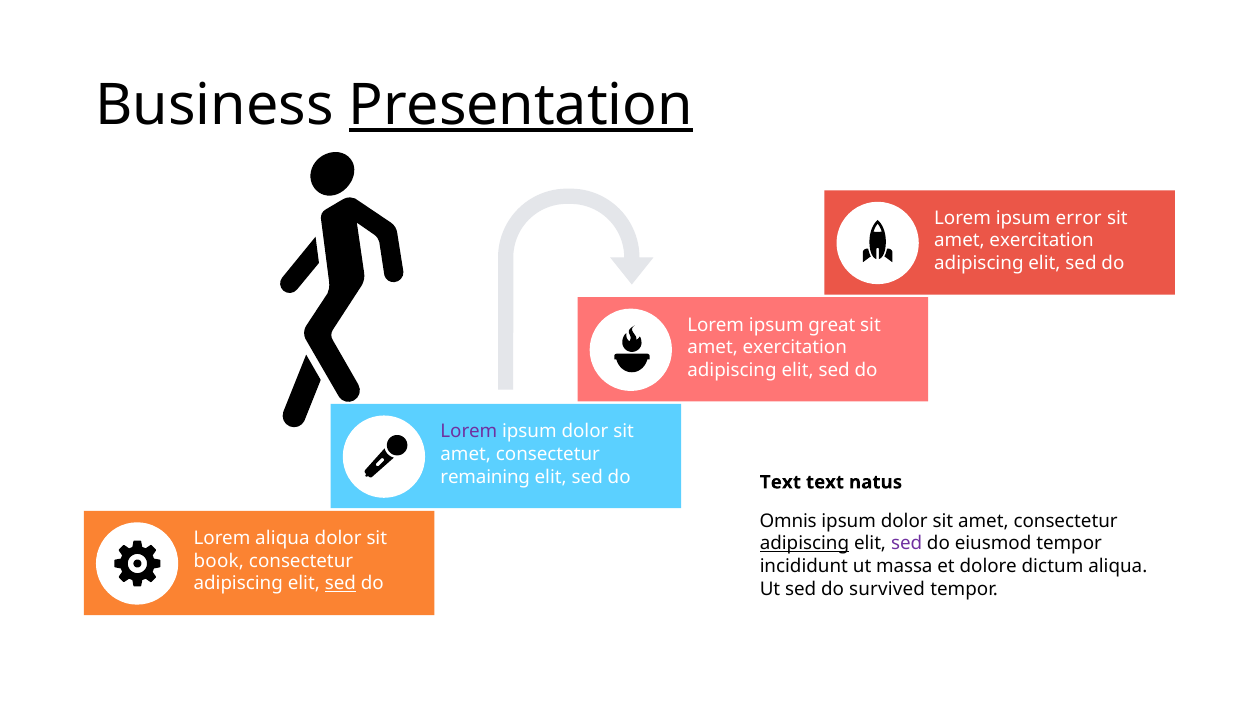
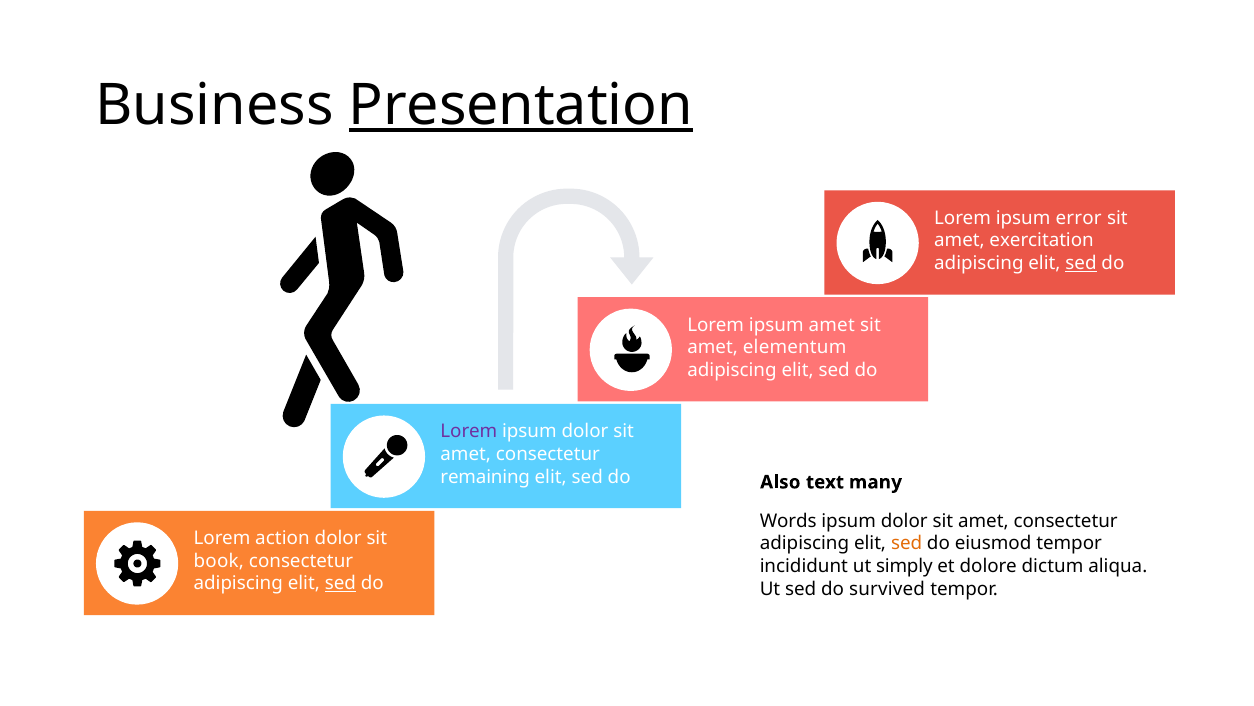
sed at (1081, 263) underline: none -> present
ipsum great: great -> amet
exercitation at (795, 347): exercitation -> elementum
Text at (780, 482): Text -> Also
natus: natus -> many
Omnis: Omnis -> Words
Lorem aliqua: aliqua -> action
adipiscing at (804, 543) underline: present -> none
sed at (907, 543) colour: purple -> orange
massa: massa -> simply
